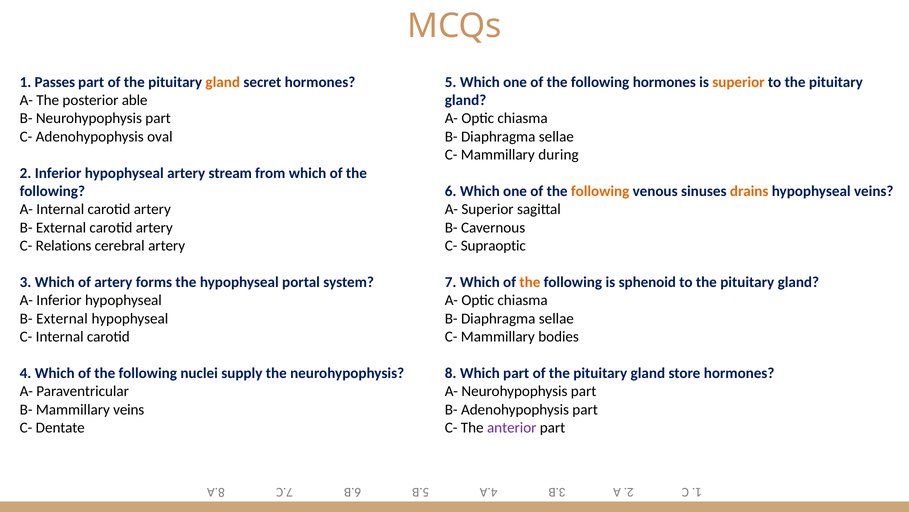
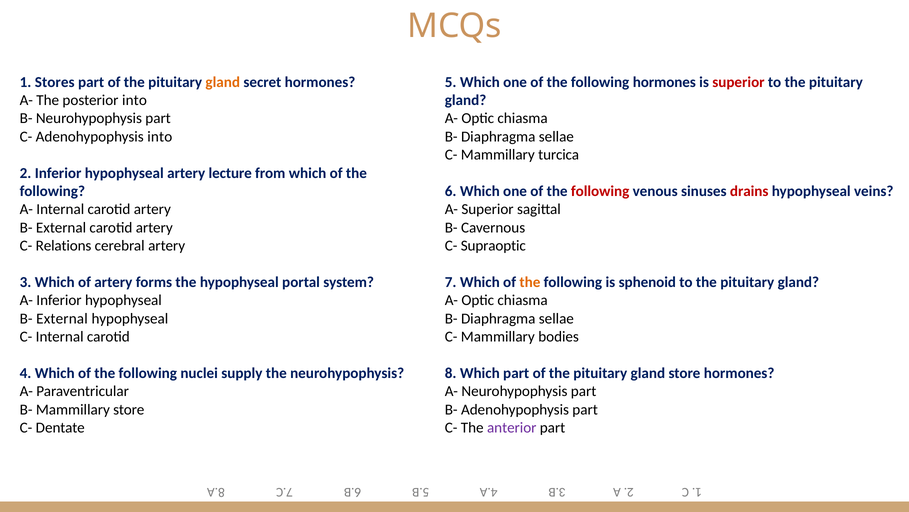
Passes: Passes -> Stores
superior at (738, 82) colour: orange -> red
posterior able: able -> into
Adenohypophysis oval: oval -> into
during: during -> turcica
stream: stream -> lecture
following at (600, 191) colour: orange -> red
drains colour: orange -> red
Mammillary veins: veins -> store
